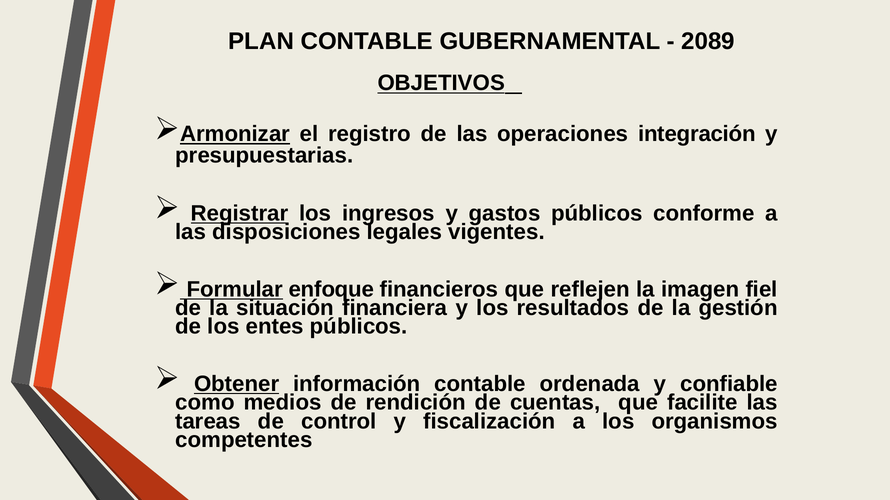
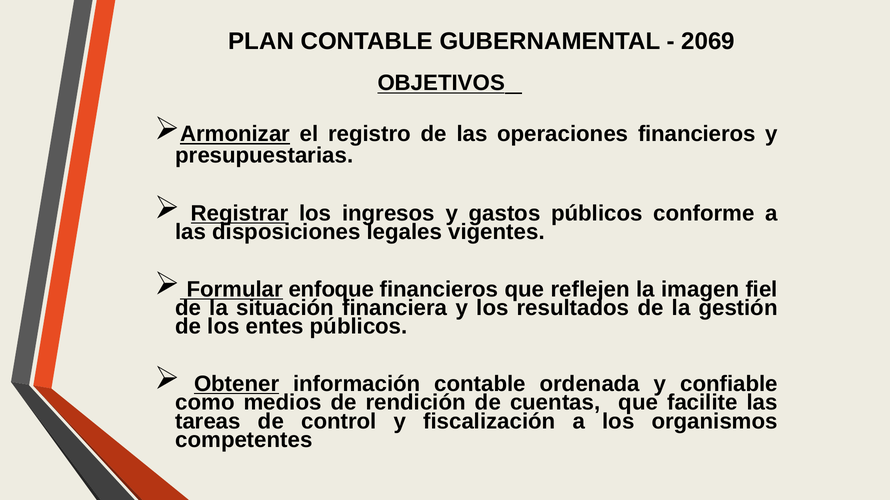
2089: 2089 -> 2069
operaciones integración: integración -> financieros
